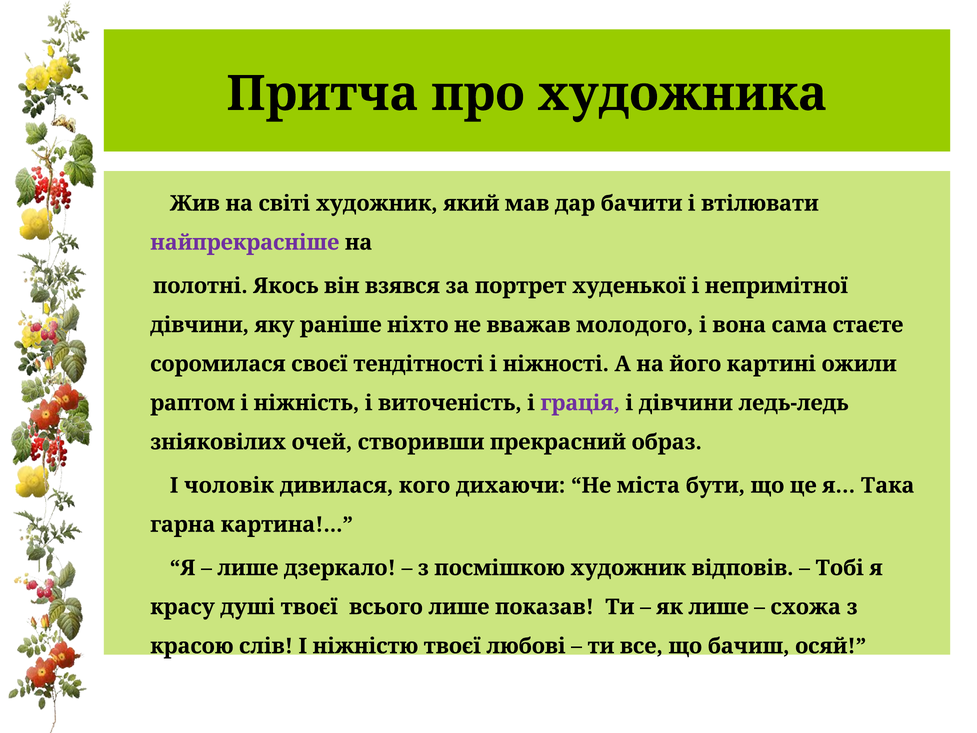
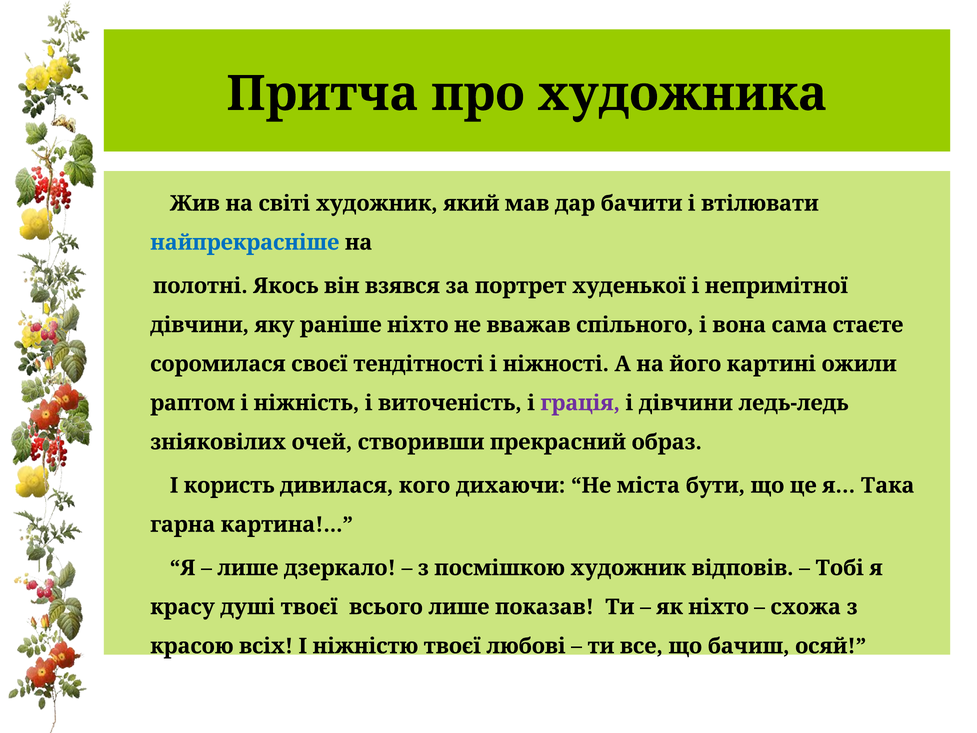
найпрекрасніше colour: purple -> blue
молодого: молодого -> спільного
чоловік: чоловік -> користь
як лише: лише -> ніхто
слів: слів -> всіх
